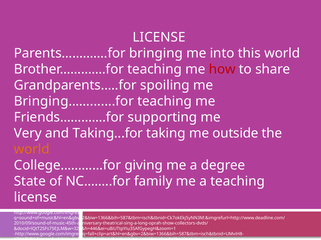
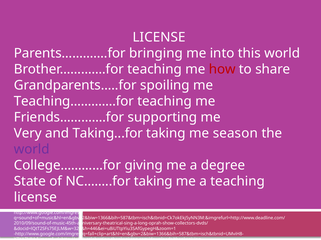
Bringing…….......for: Bringing…….......for -> Teaching…….......for
outside: outside -> season
world at (32, 150) colour: orange -> purple
NC……..for family: family -> taking
